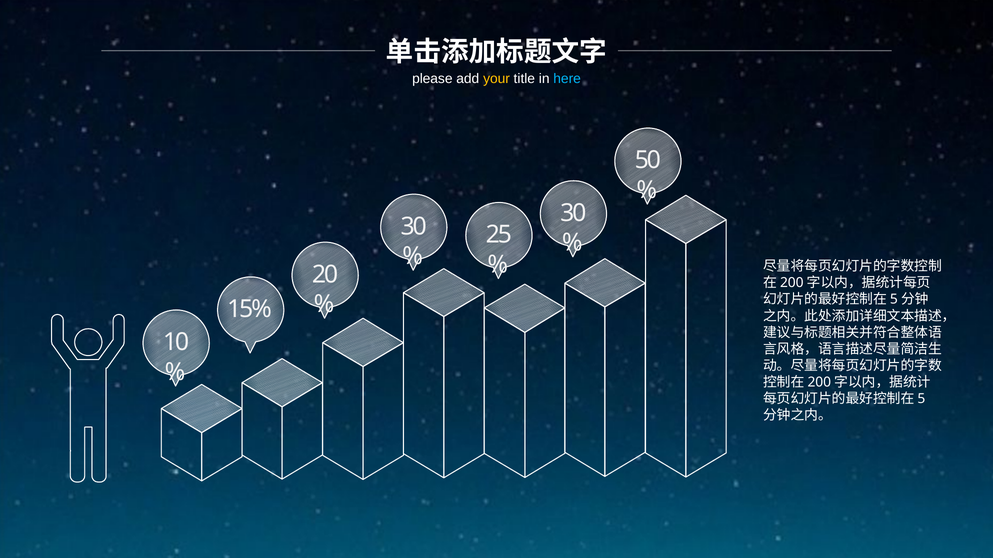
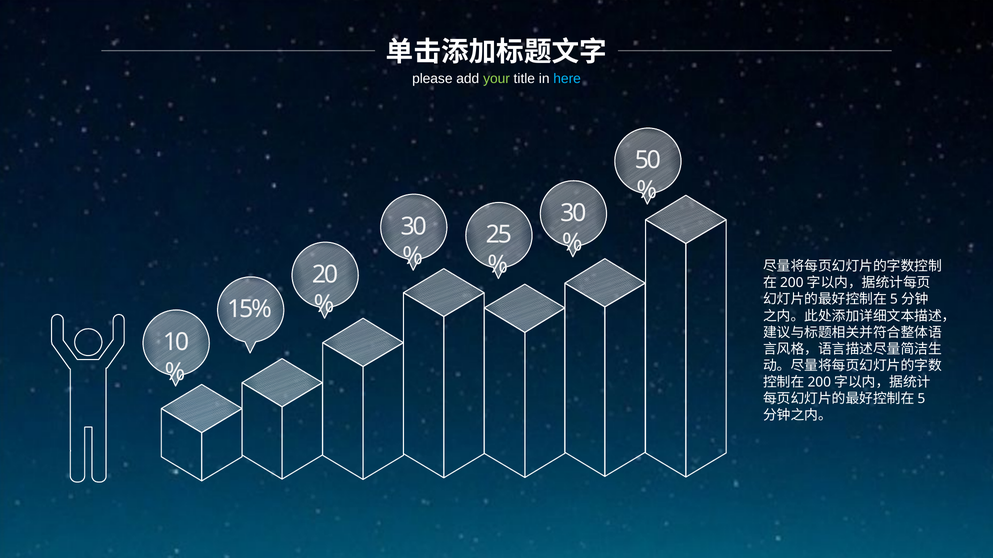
your colour: yellow -> light green
